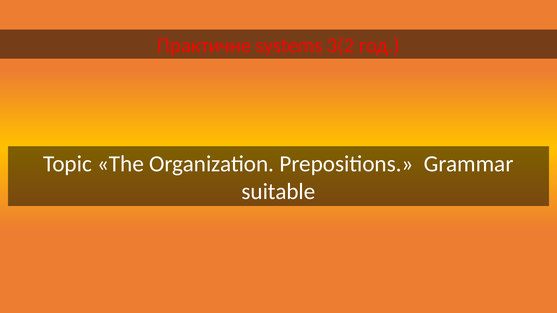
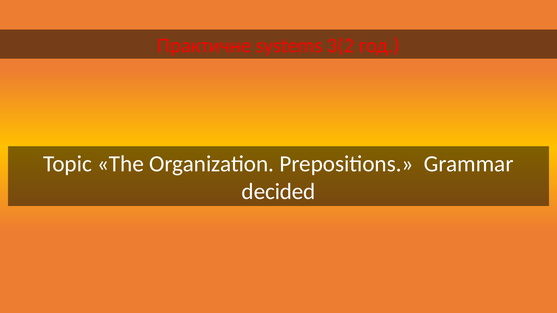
suitable: suitable -> decided
